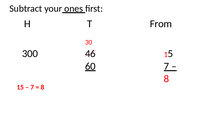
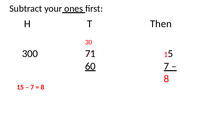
From: From -> Then
46: 46 -> 71
